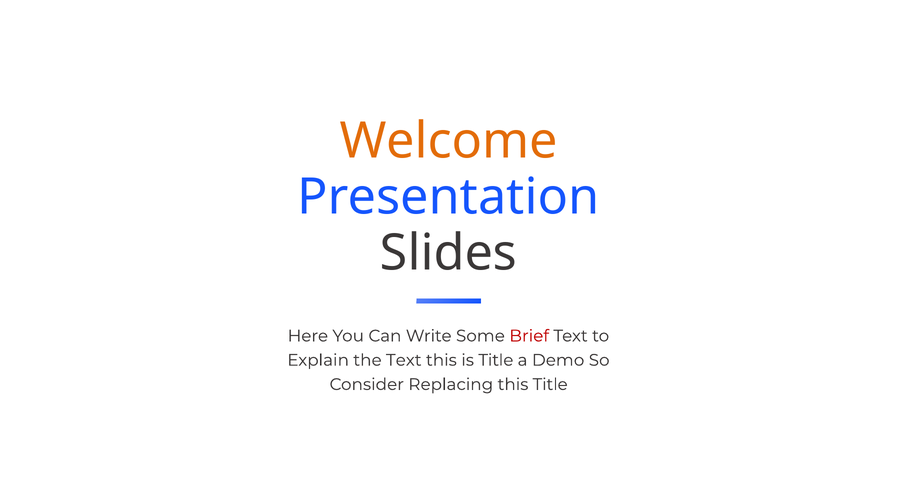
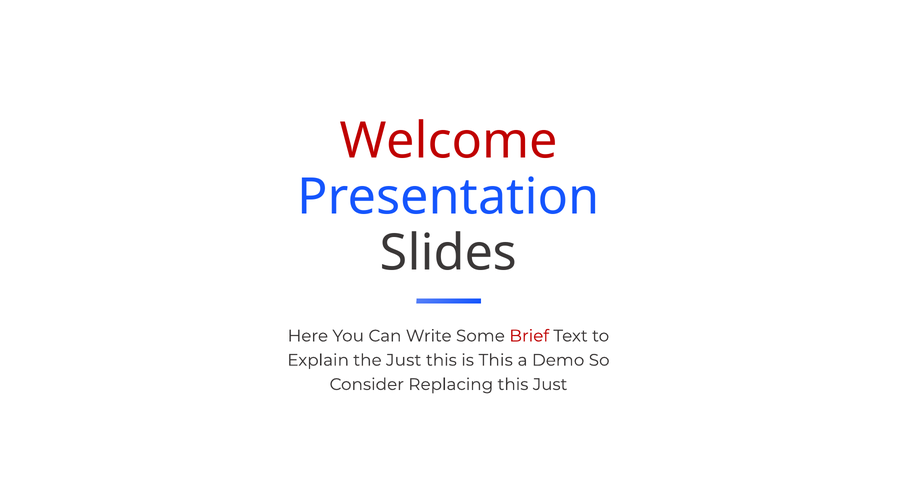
Welcome colour: orange -> red
the Text: Text -> Just
is Title: Title -> This
this Title: Title -> Just
